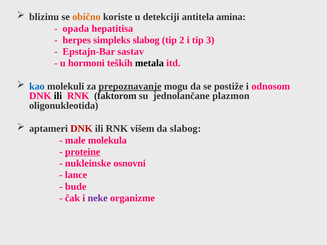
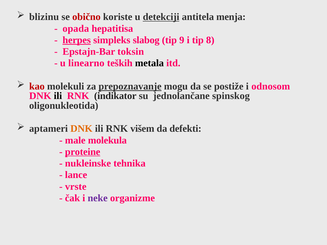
obično colour: orange -> red
detekciji underline: none -> present
amina: amina -> menja
herpes underline: none -> present
2: 2 -> 9
3: 3 -> 8
sastav: sastav -> toksin
hormoni: hormoni -> linearno
kao colour: blue -> red
faktorom: faktorom -> indikator
plazmon: plazmon -> spinskog
DNK at (81, 129) colour: red -> orange
da slabog: slabog -> defekti
osnovni: osnovni -> tehnika
bude: bude -> vrste
